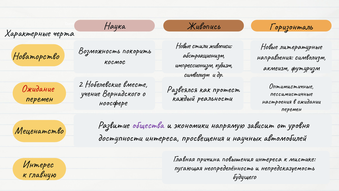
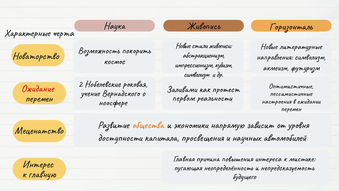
вместе: вместе -> роковая
Развеялся: Развеялся -> Заливами
каждый: каждый -> первом
общества colour: purple -> orange
доступности интереса: интереса -> капитала
